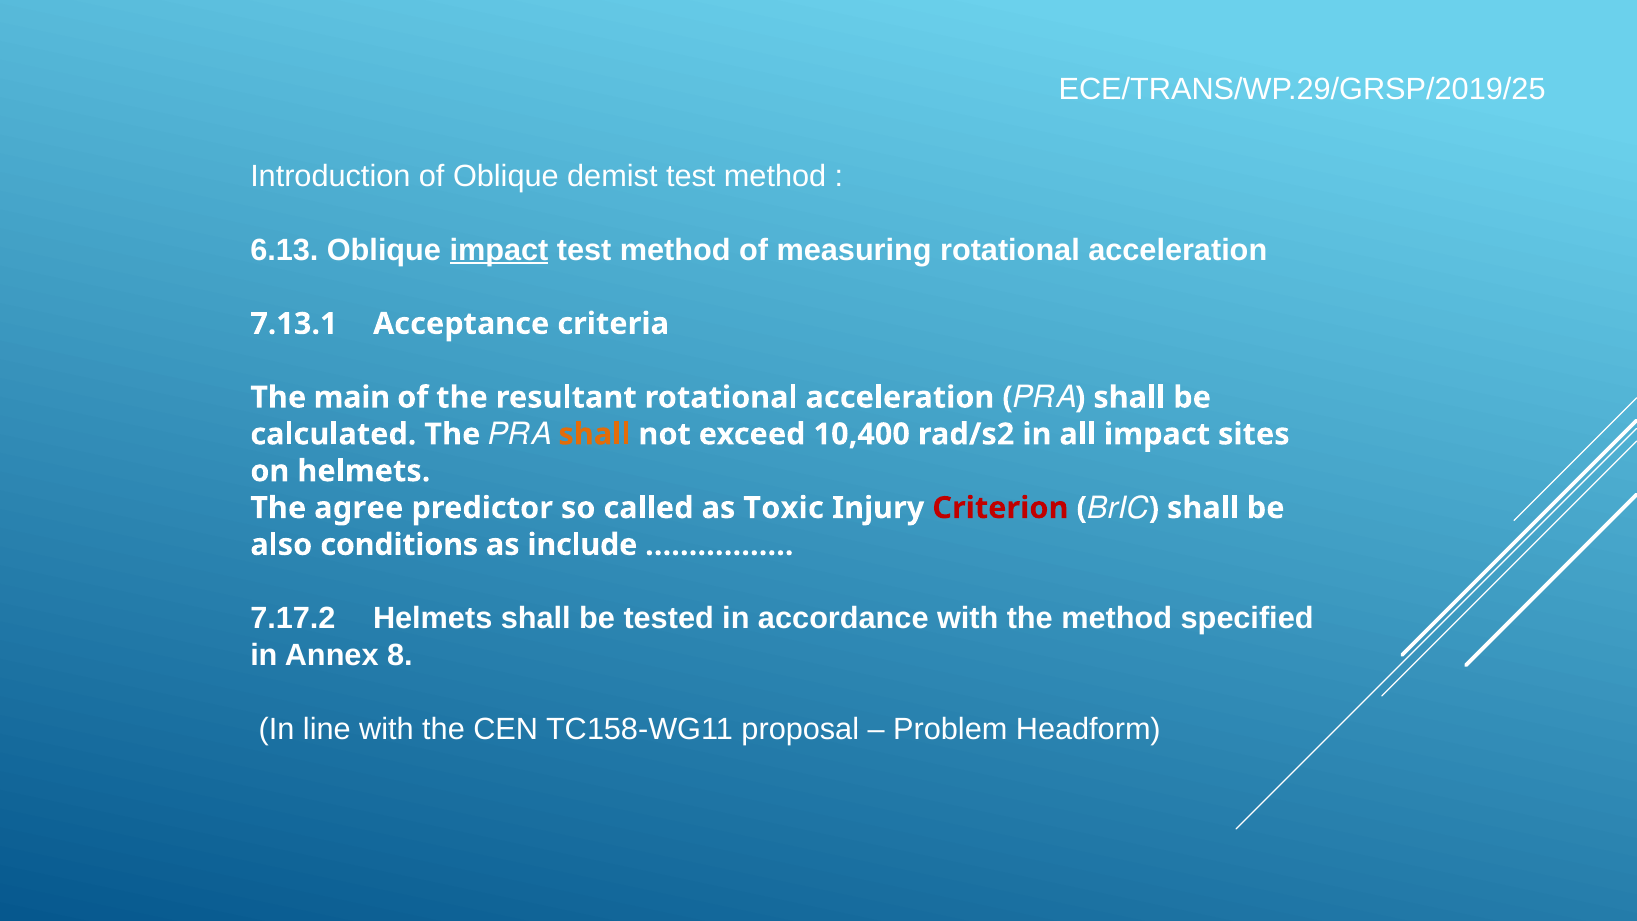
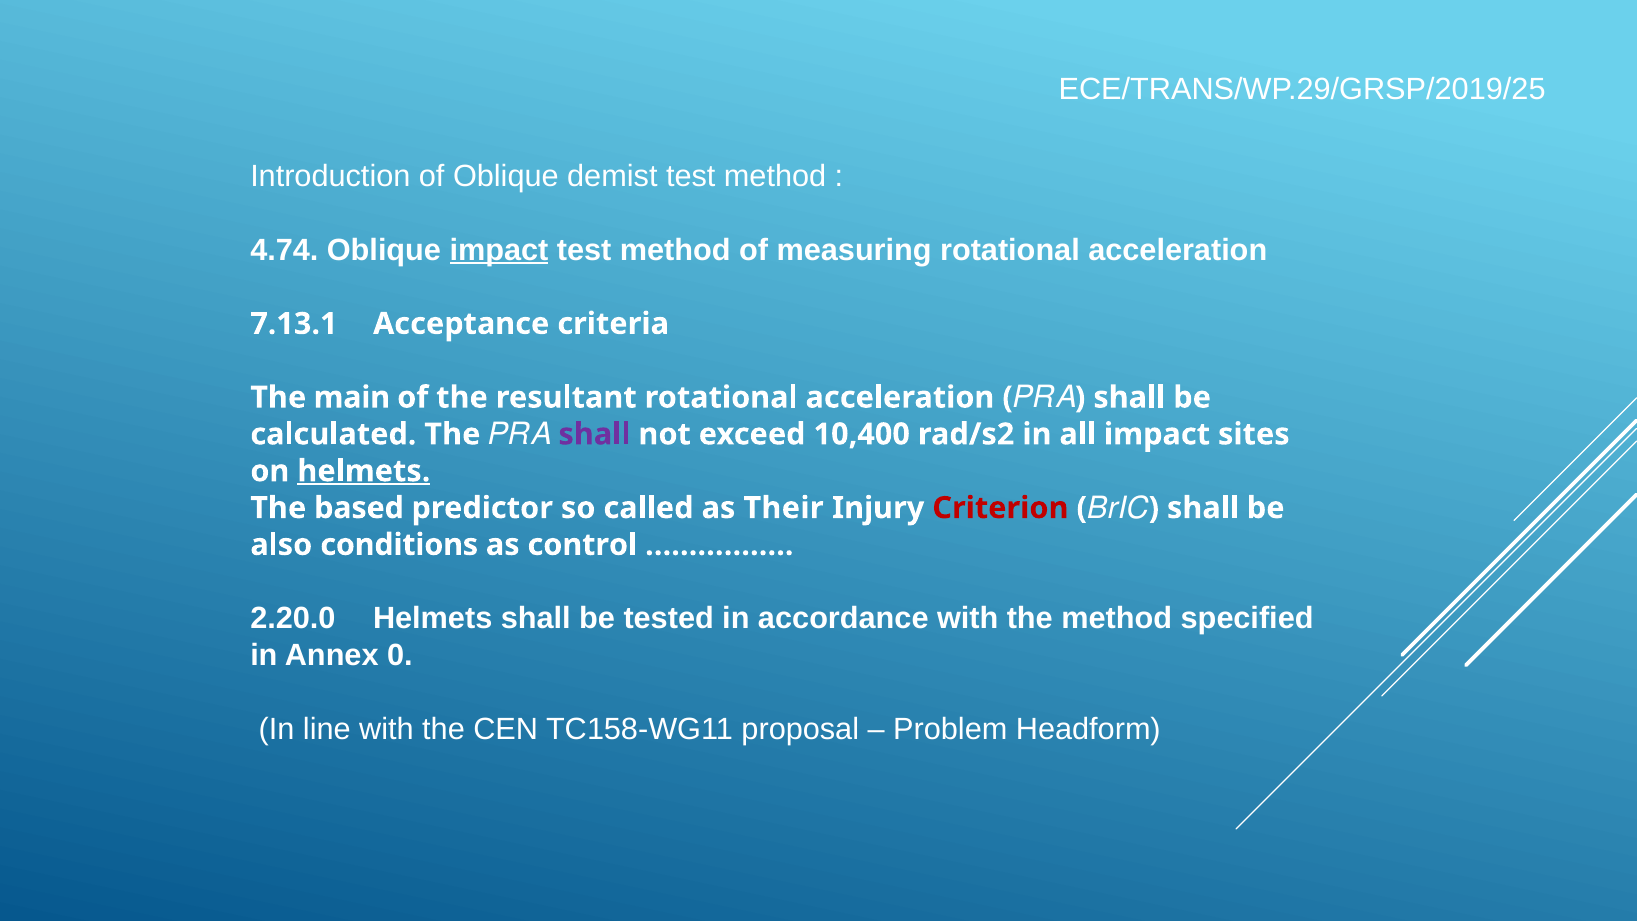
6.13: 6.13 -> 4.74
shall at (594, 434) colour: orange -> purple
helmets at (364, 471) underline: none -> present
agree: agree -> based
Toxic: Toxic -> Their
include: include -> control
7.17.2: 7.17.2 -> 2.20.0
8: 8 -> 0
